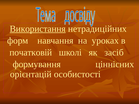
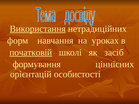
початковій underline: none -> present
